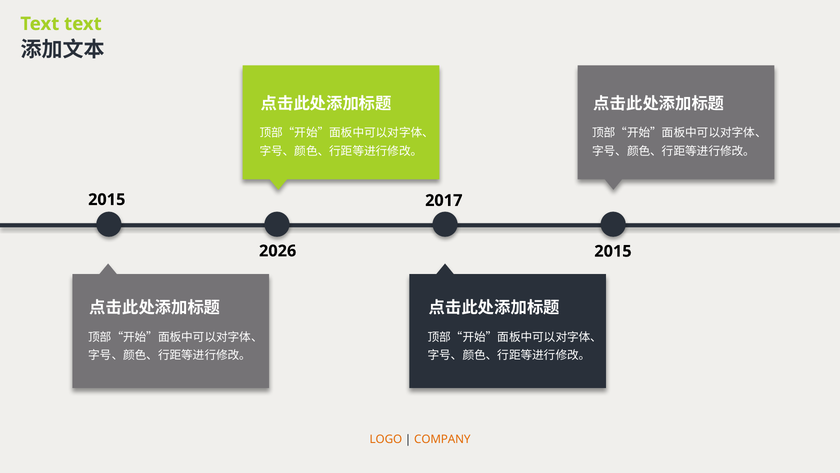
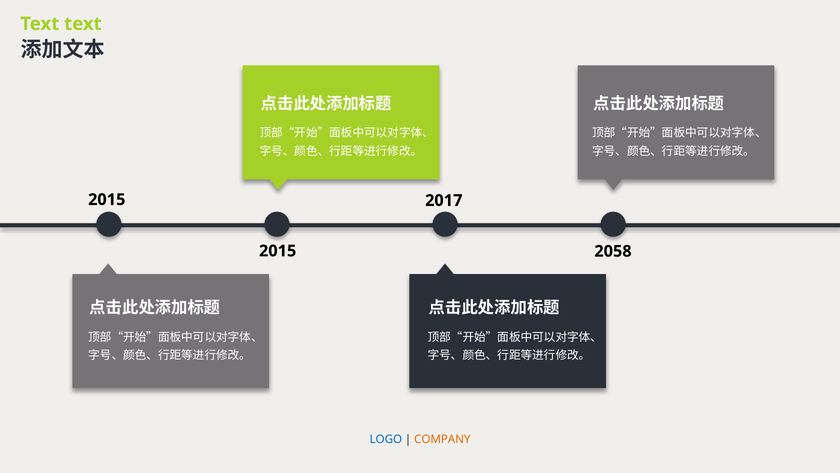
2026 at (278, 251): 2026 -> 2015
2015 at (613, 251): 2015 -> 2058
LOGO colour: orange -> blue
